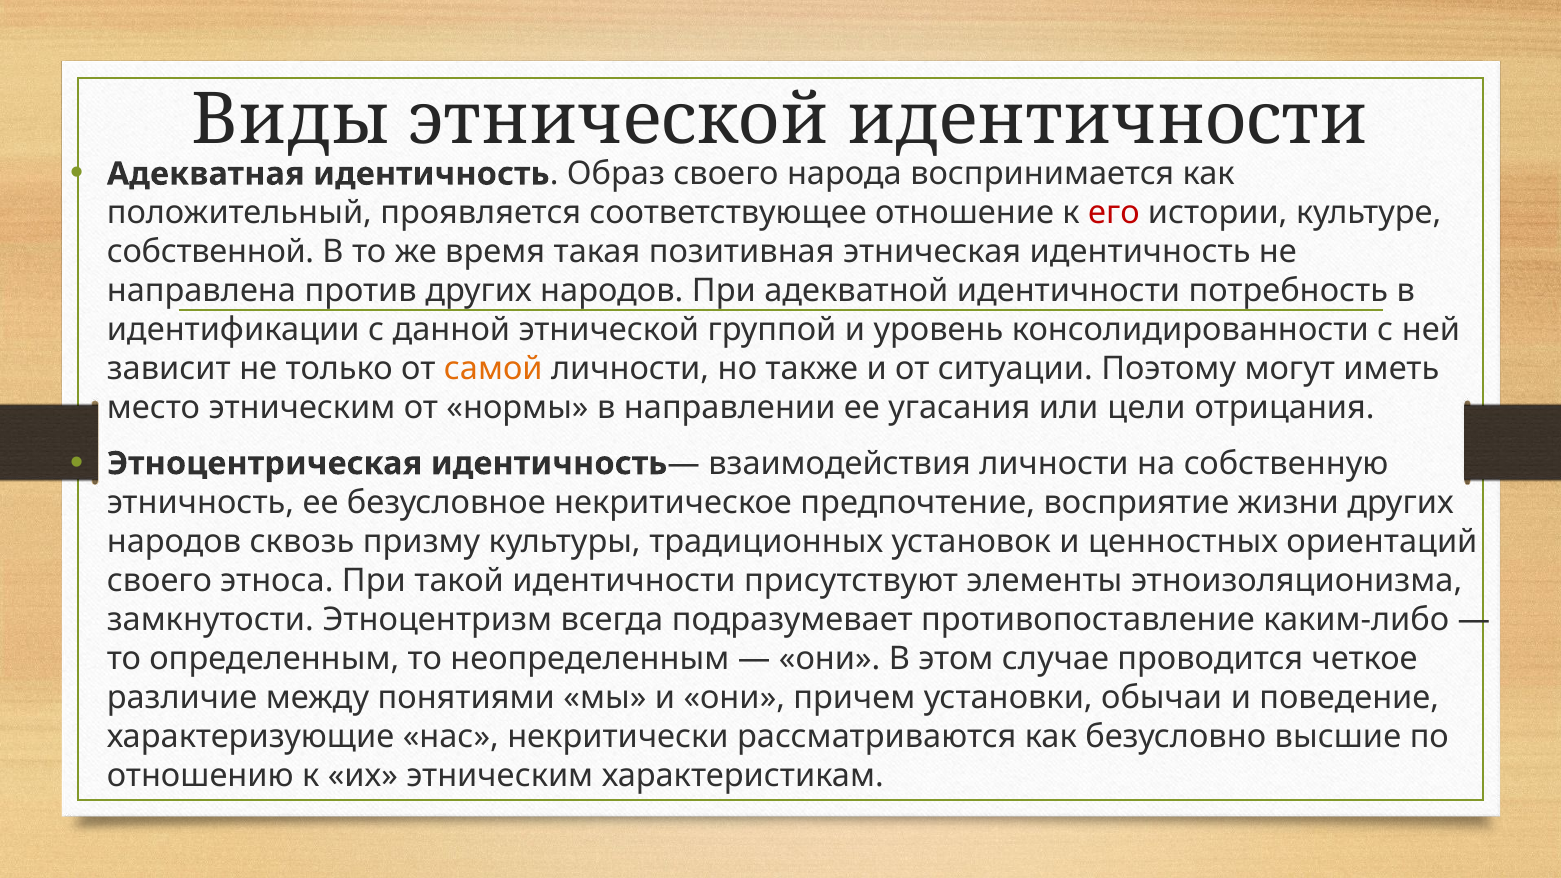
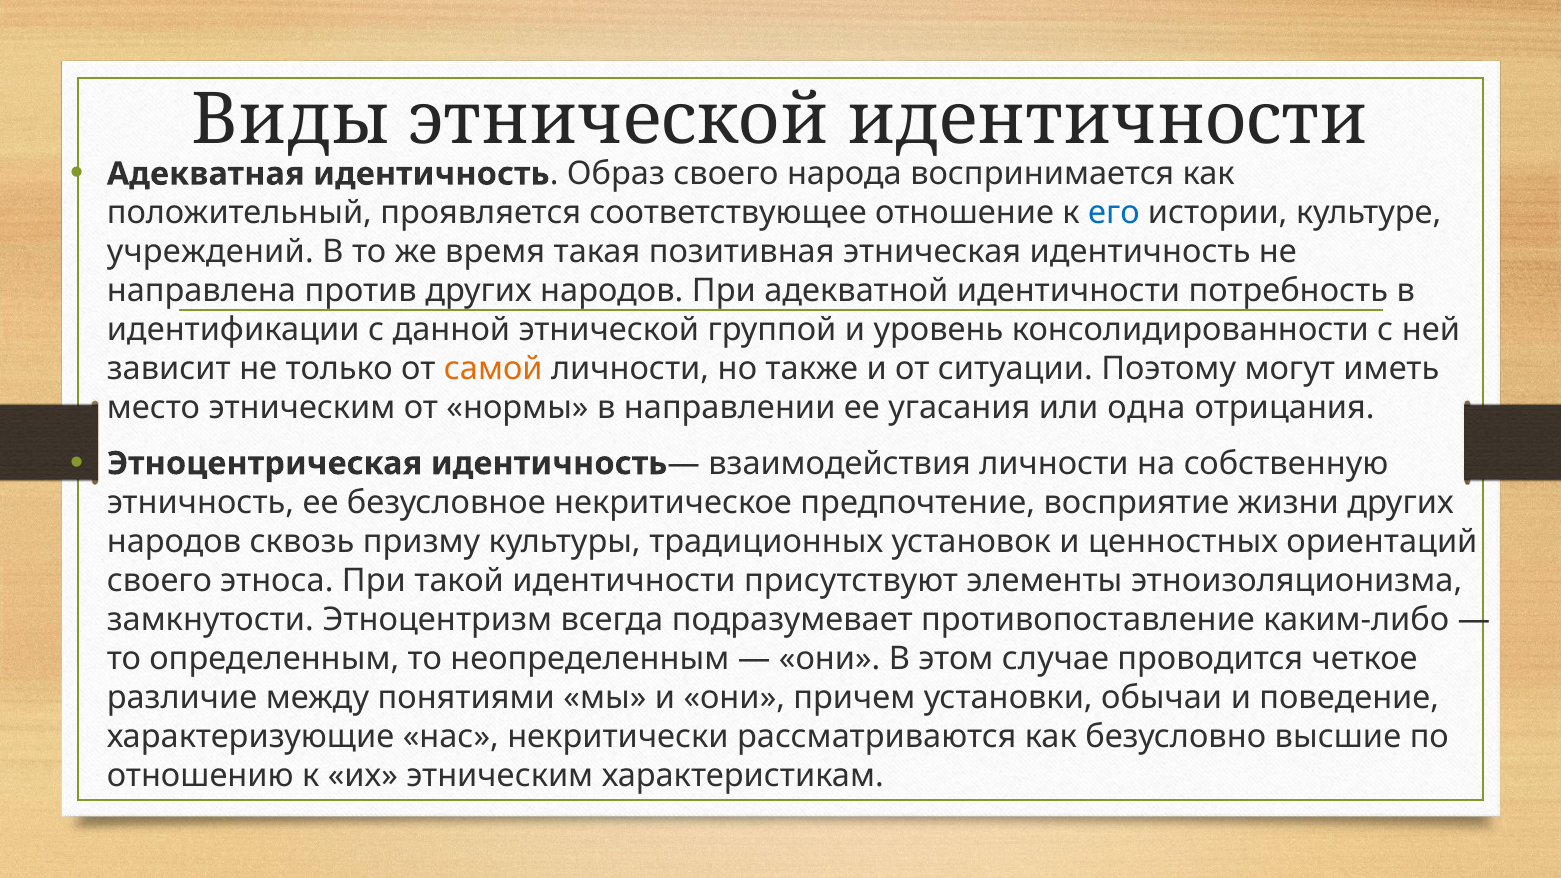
его colour: red -> blue
собственной: собственной -> учреждений
цели: цели -> одна
